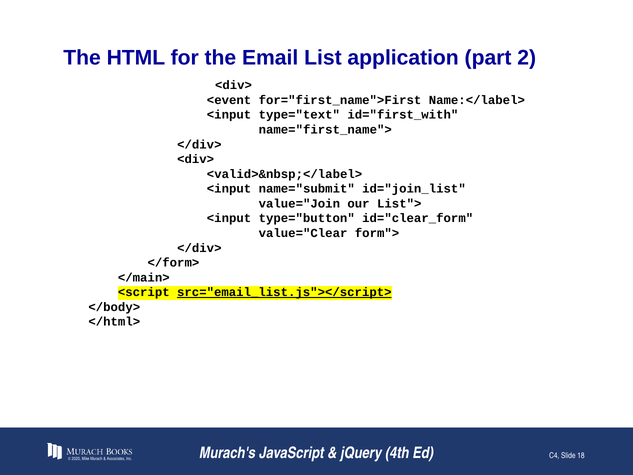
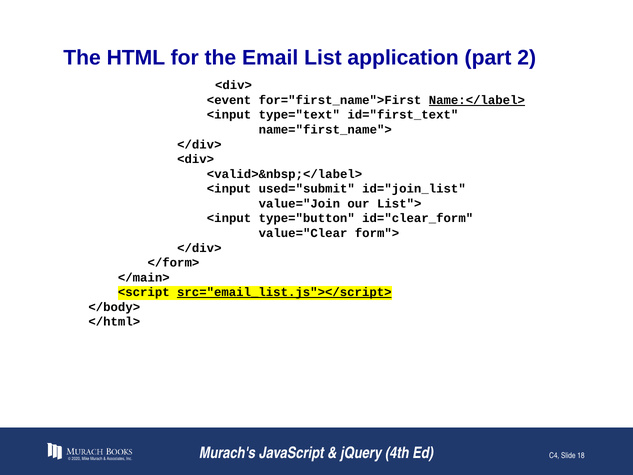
Name:</label> underline: none -> present
id="first_with: id="first_with -> id="first_text
name="submit: name="submit -> used="submit
